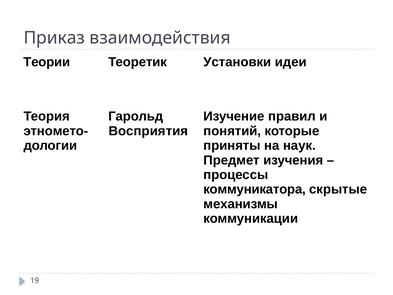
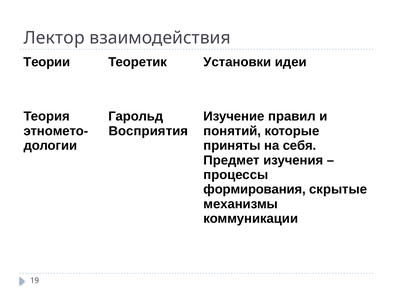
Приказ: Приказ -> Лектор
наук: наук -> себя
коммуникатора: коммуникатора -> формирования
